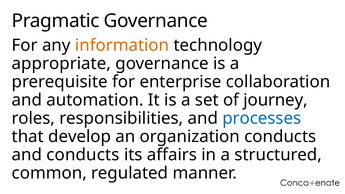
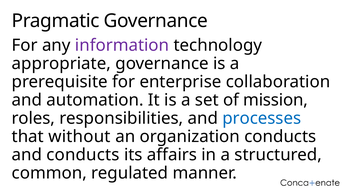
information colour: orange -> purple
journey: journey -> mission
develop: develop -> without
